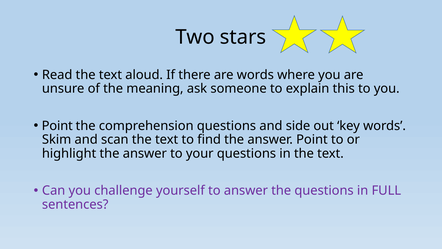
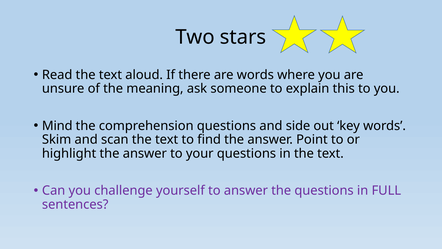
Point at (57, 126): Point -> Mind
